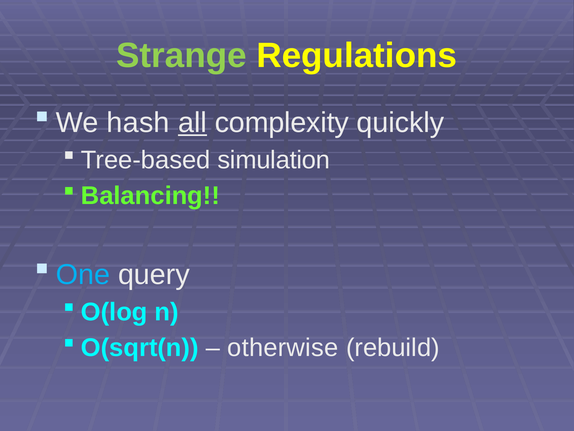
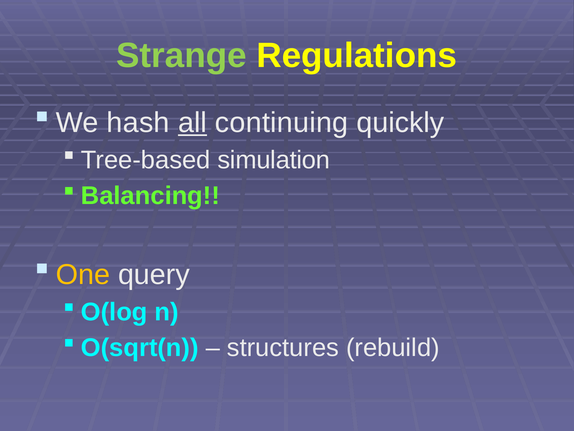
complexity: complexity -> continuing
One colour: light blue -> yellow
otherwise: otherwise -> structures
